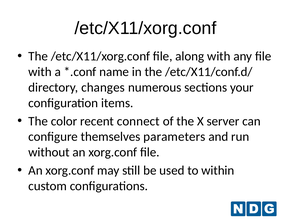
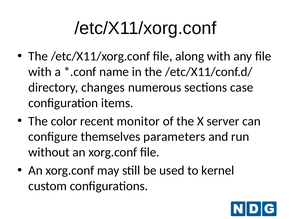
your: your -> case
connect: connect -> monitor
within: within -> kernel
